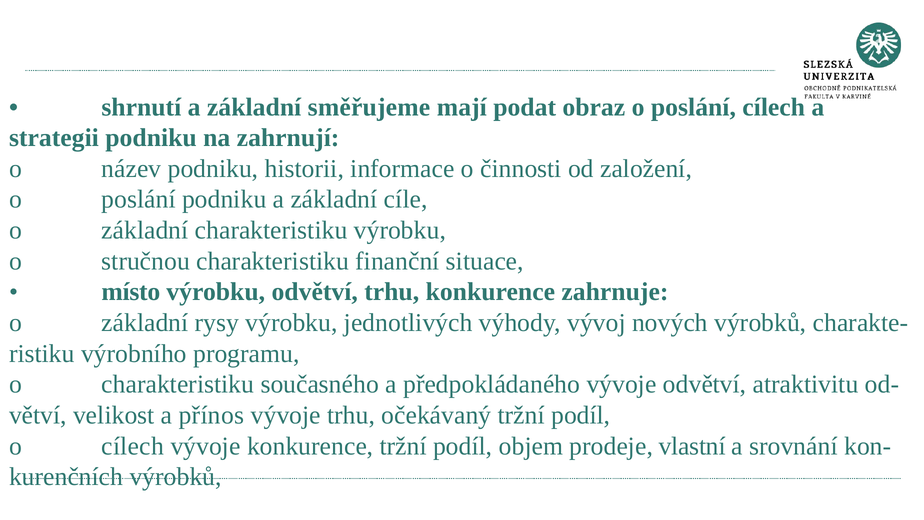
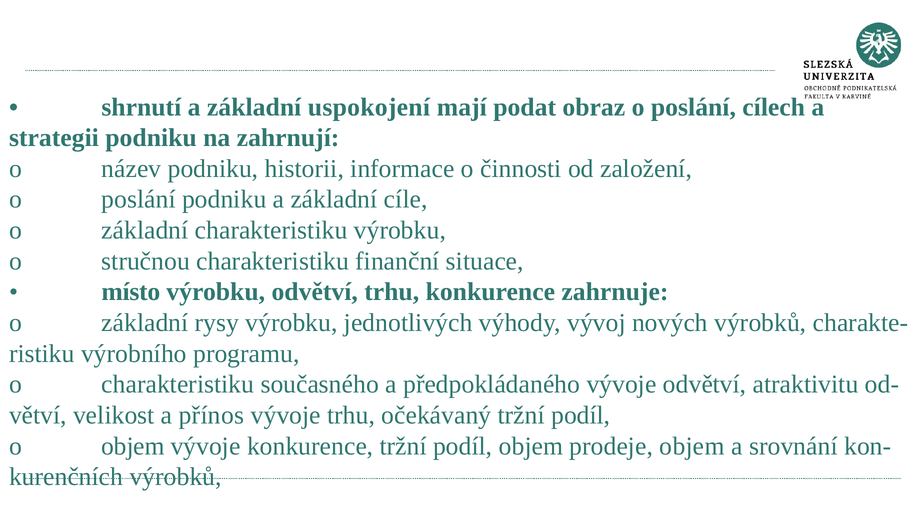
směřujeme: směřujeme -> uspokojení
o cílech: cílech -> objem
prodeje vlastní: vlastní -> objem
